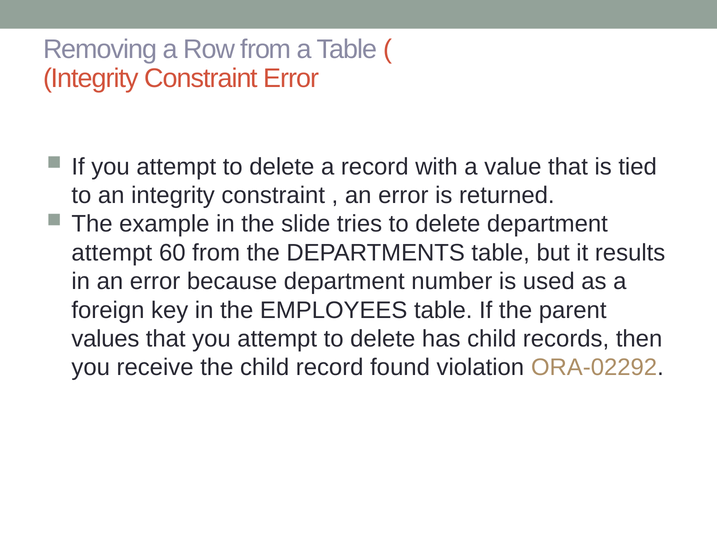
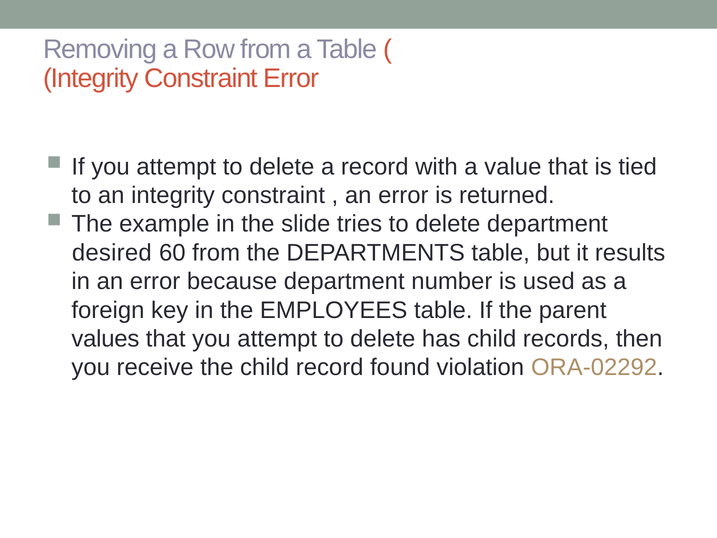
attempt at (112, 253): attempt -> desired
